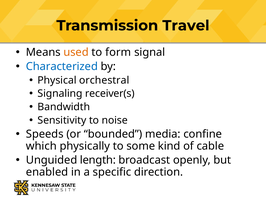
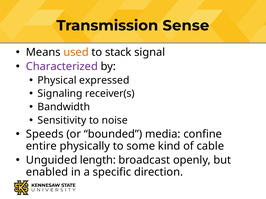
Travel: Travel -> Sense
form: form -> stack
Characterized colour: blue -> purple
orchestral: orchestral -> expressed
which: which -> entire
